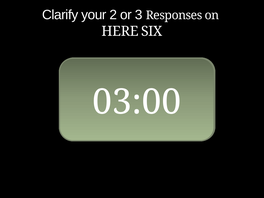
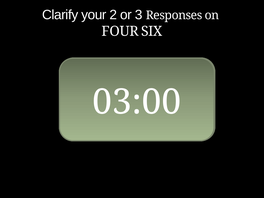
HERE: HERE -> FOUR
